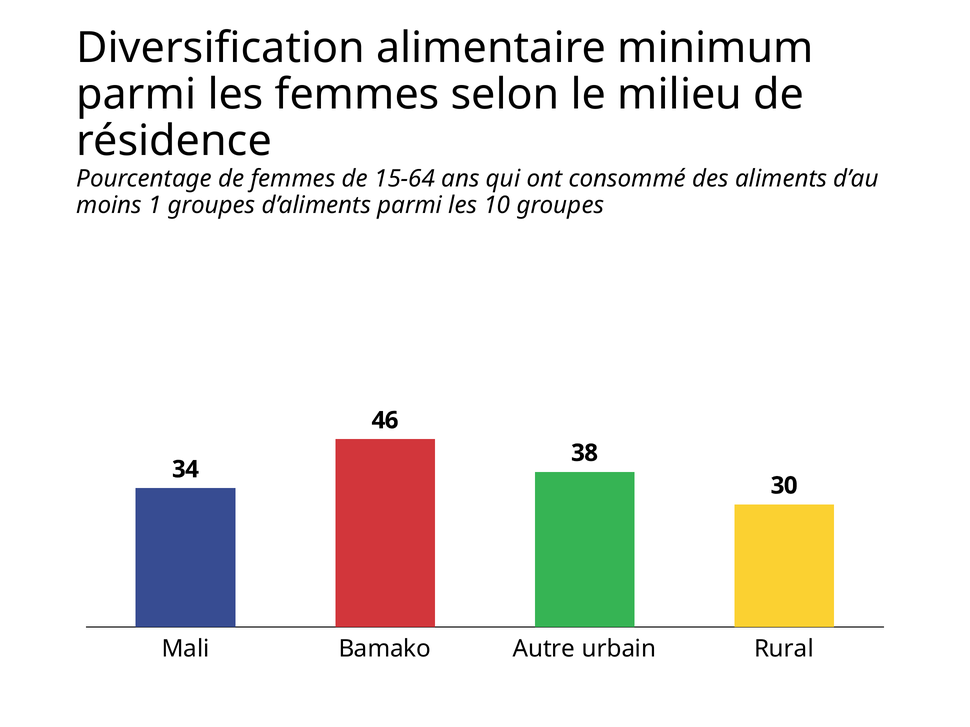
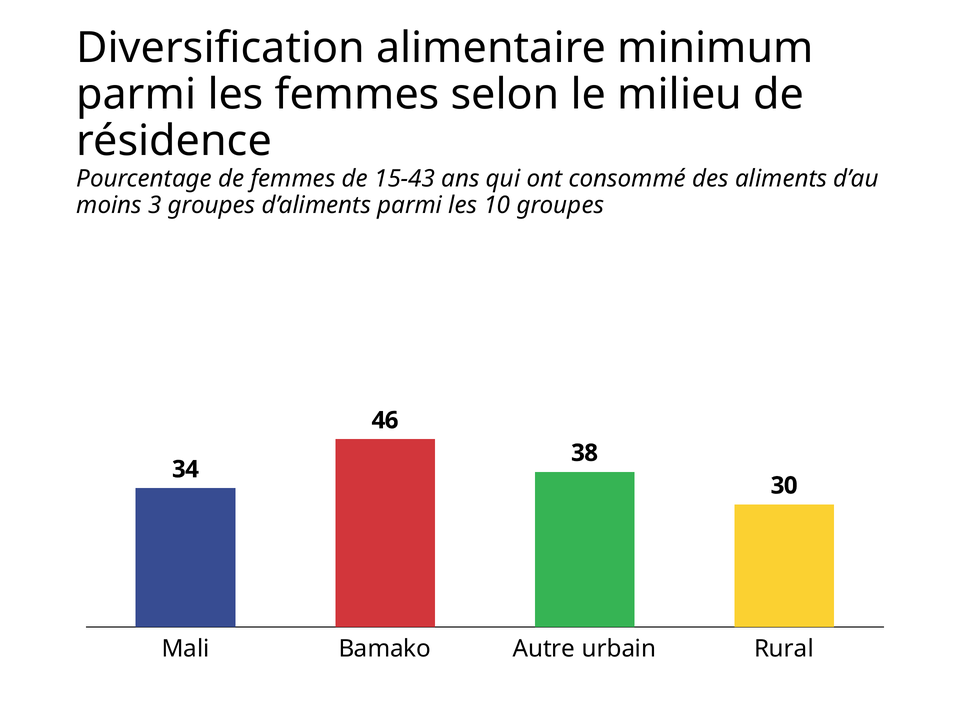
15-64: 15-64 -> 15-43
1: 1 -> 3
